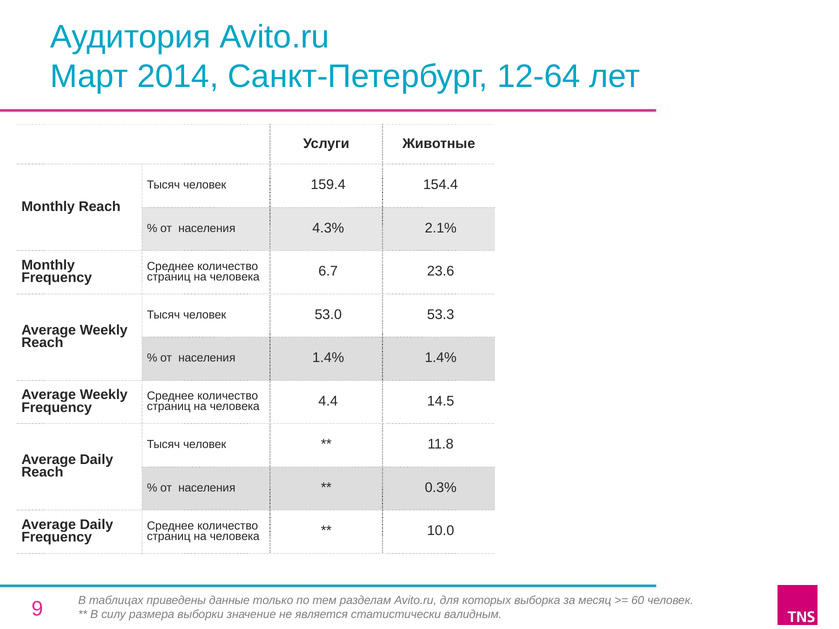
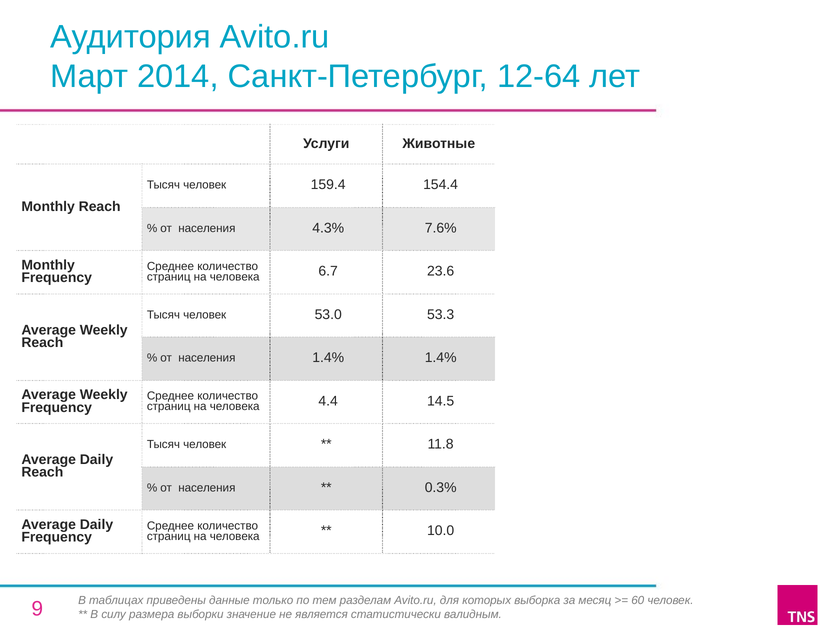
2.1%: 2.1% -> 7.6%
